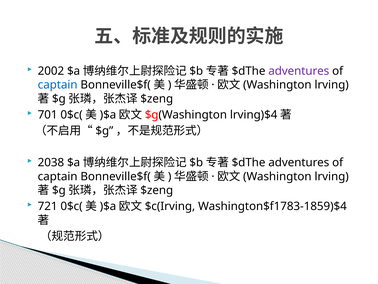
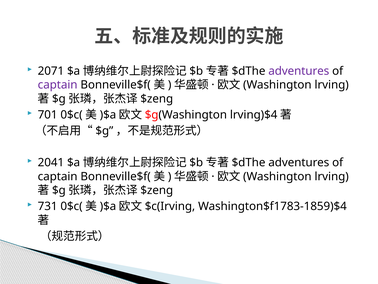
2002: 2002 -> 2071
captain at (58, 85) colour: blue -> purple
2038: 2038 -> 2041
721: 721 -> 731
